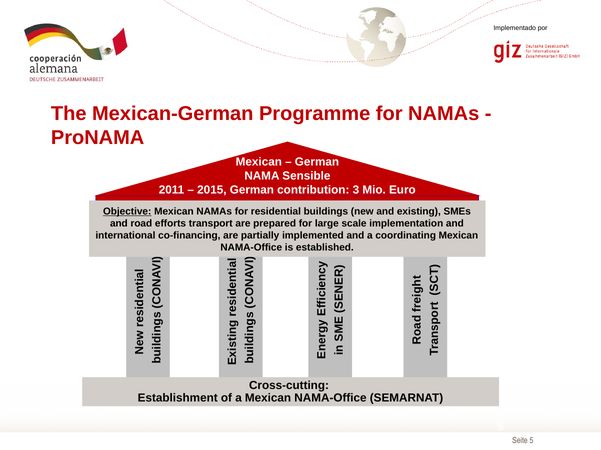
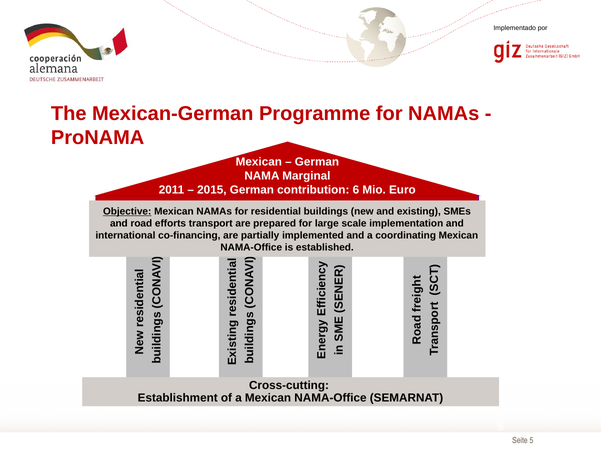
Sensible: Sensible -> Marginal
3: 3 -> 6
